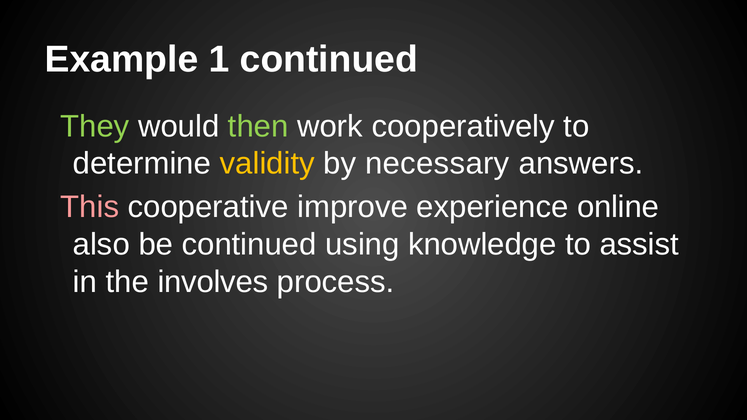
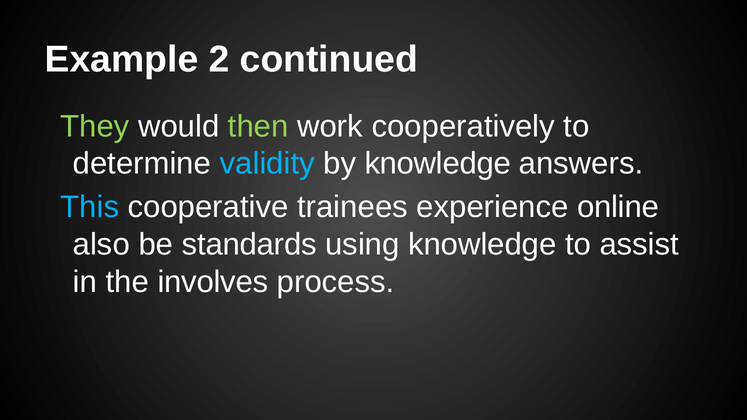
1: 1 -> 2
validity colour: yellow -> light blue
by necessary: necessary -> knowledge
This colour: pink -> light blue
improve: improve -> trainees
be continued: continued -> standards
